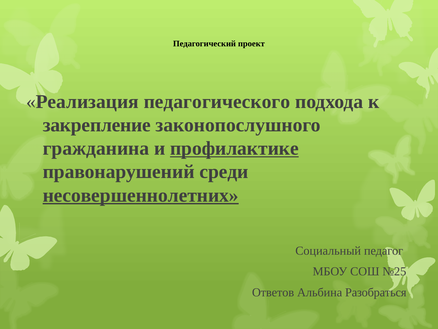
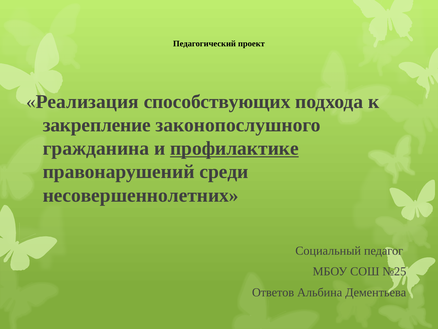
педагогического: педагогического -> способствующих
несовершеннолетних underline: present -> none
Разобраться: Разобраться -> Дементьева
